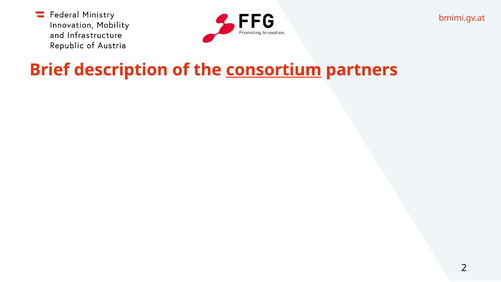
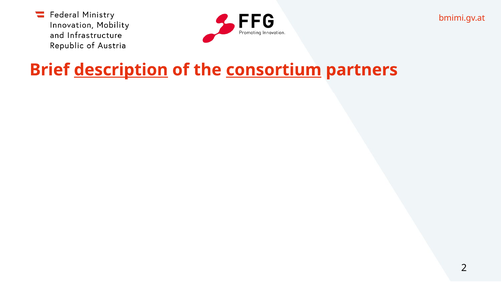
description underline: none -> present
